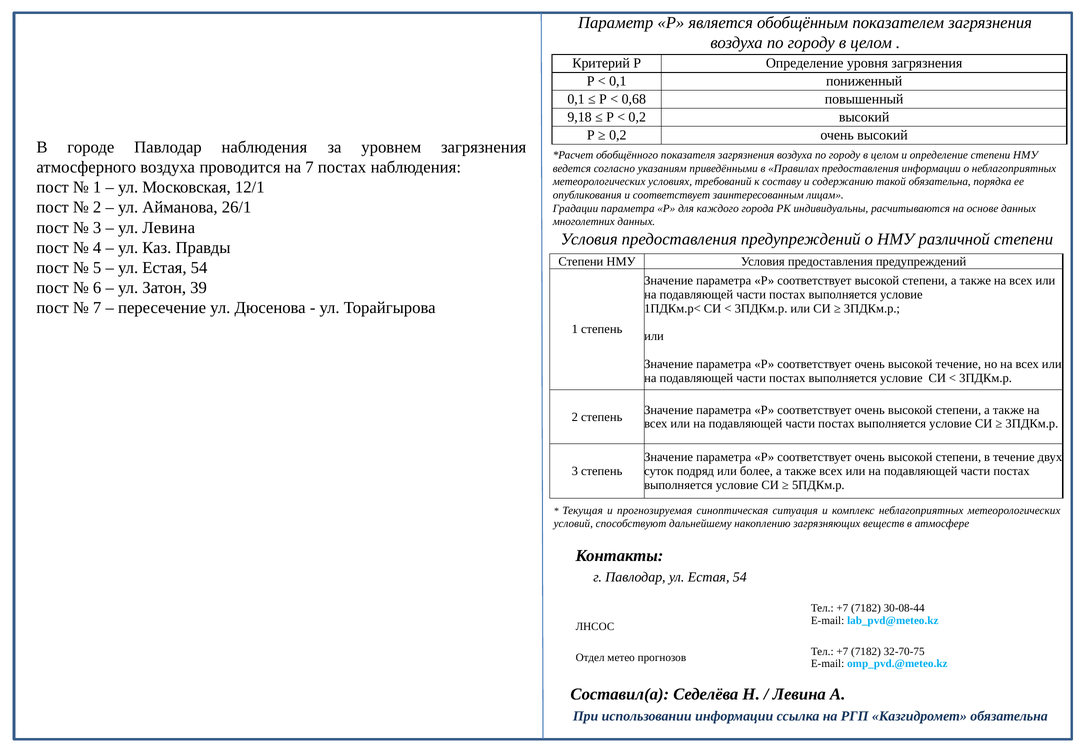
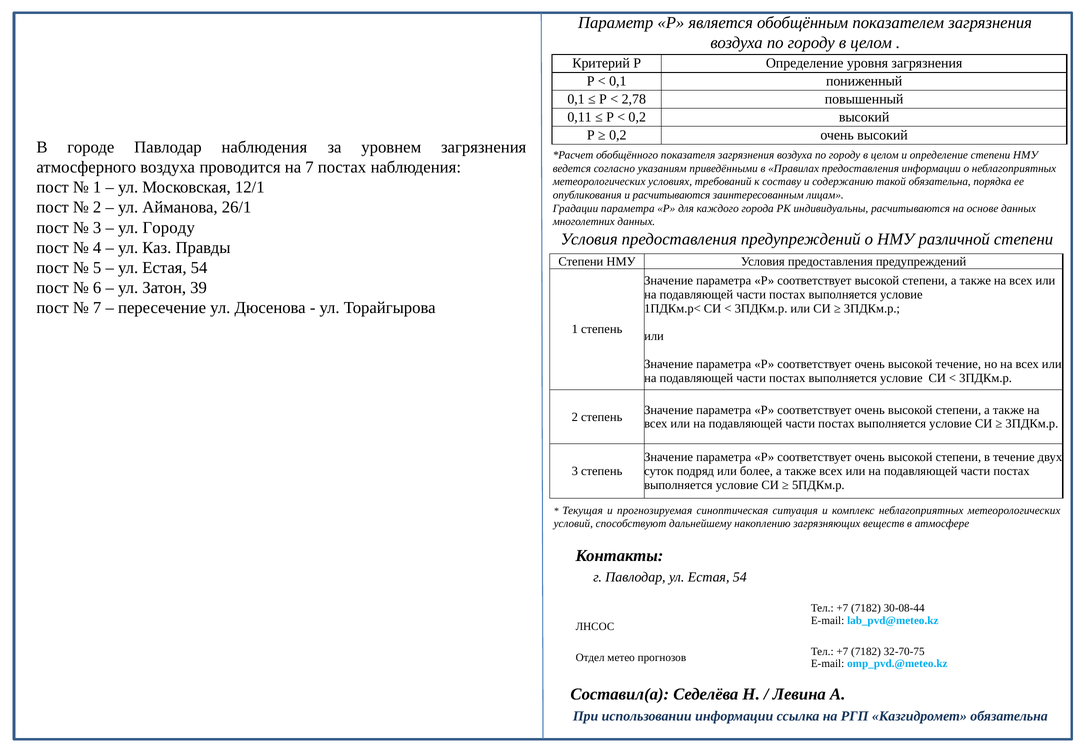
0,68: 0,68 -> 2,78
9,18: 9,18 -> 0,11
и соответствует: соответствует -> расчитываются
ул Левина: Левина -> Городу
